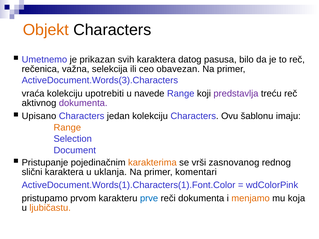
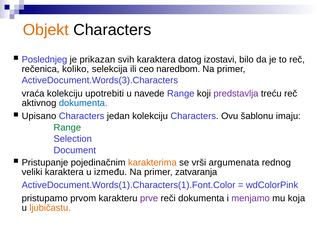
Umetnemo: Umetnemo -> Poslednjeg
pasusa: pasusa -> izostavi
važna: važna -> koliko
obavezan: obavezan -> naredbom
dokumenta at (83, 103) colour: purple -> blue
Range at (67, 128) colour: orange -> green
zasnovanog: zasnovanog -> argumenata
slični: slični -> veliki
uklanja: uklanja -> između
komentari: komentari -> zatvaranja
prve colour: blue -> purple
menjamo colour: orange -> purple
